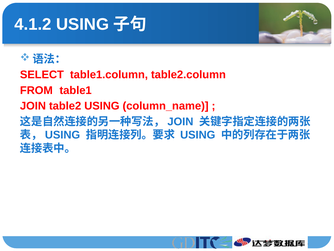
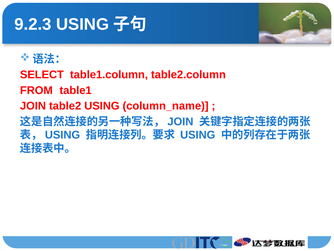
4.1.2: 4.1.2 -> 9.2.3
